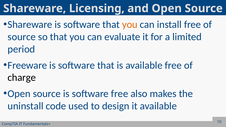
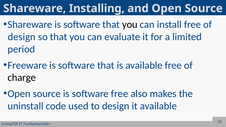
Licensing: Licensing -> Installing
you at (130, 25) colour: orange -> black
source at (22, 37): source -> design
